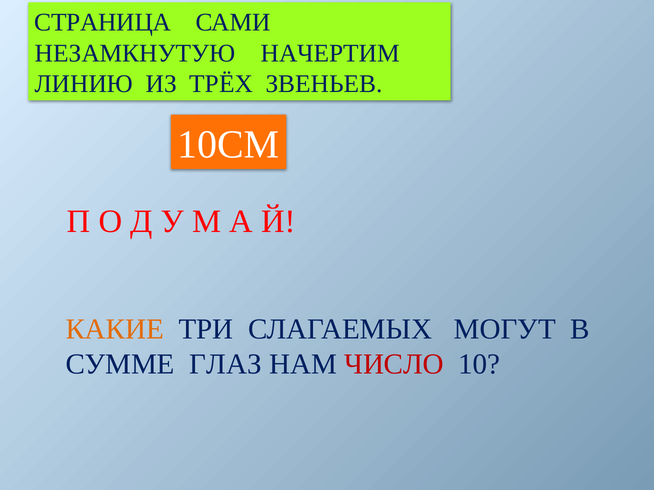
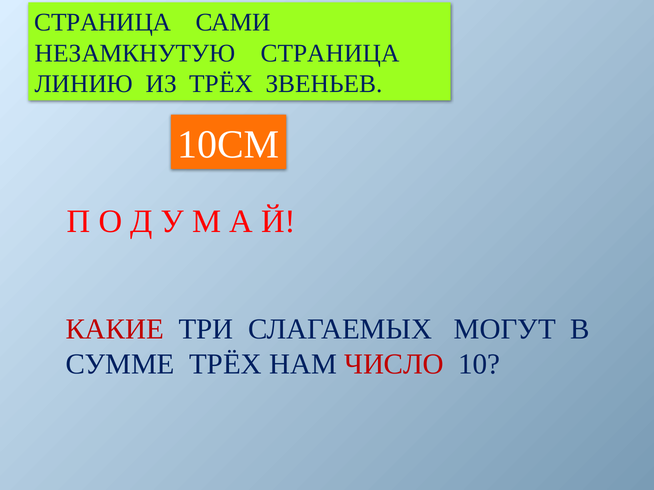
НЕЗАМКНУТУЮ НАЧЕРТИМ: НАЧЕРТИМ -> СТРАНИЦА
КАКИЕ colour: orange -> red
СУММЕ ГЛАЗ: ГЛАЗ -> ТРЁХ
